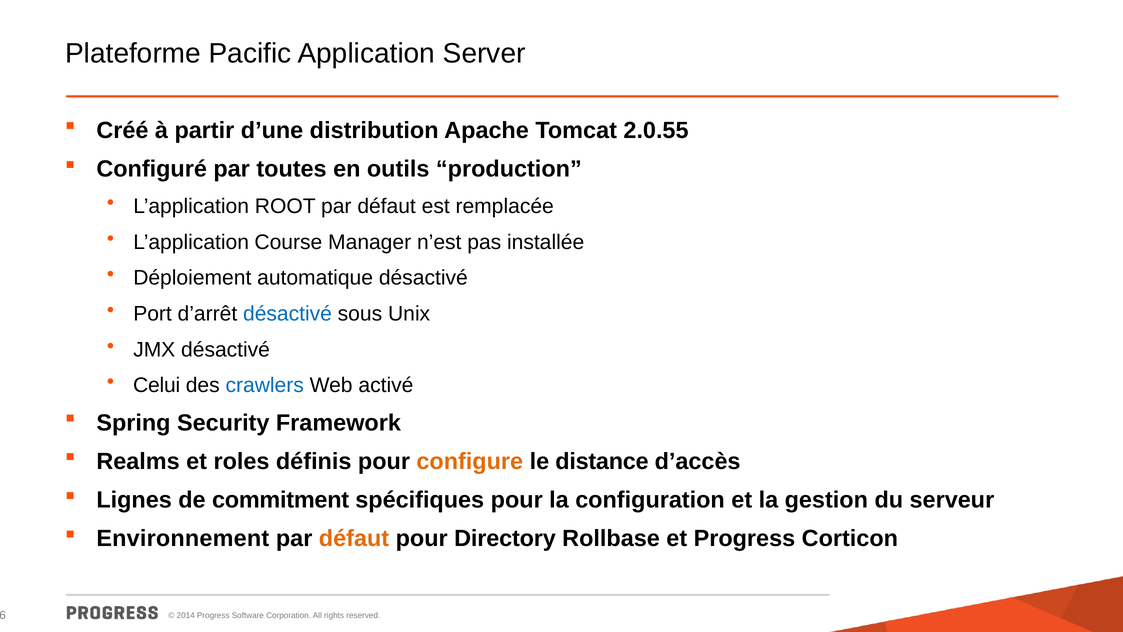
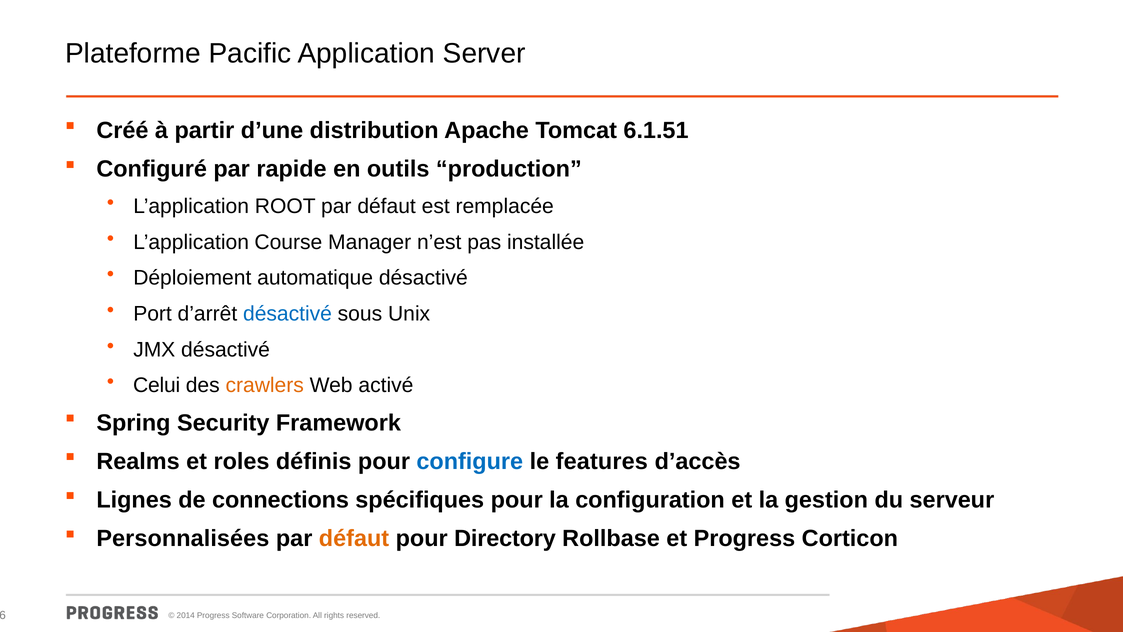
2.0.55: 2.0.55 -> 6.1.51
toutes: toutes -> rapide
crawlers colour: blue -> orange
configure colour: orange -> blue
distance: distance -> features
commitment: commitment -> connections
Environnement: Environnement -> Personnalisées
